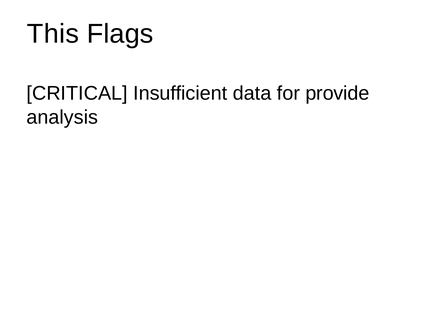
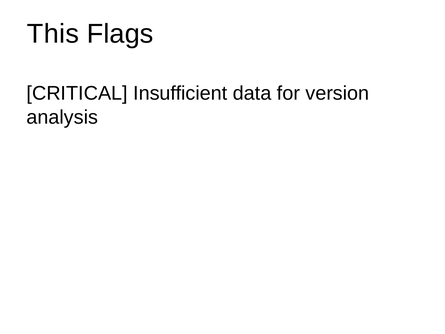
provide: provide -> version
